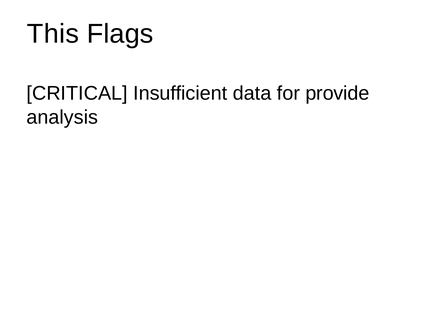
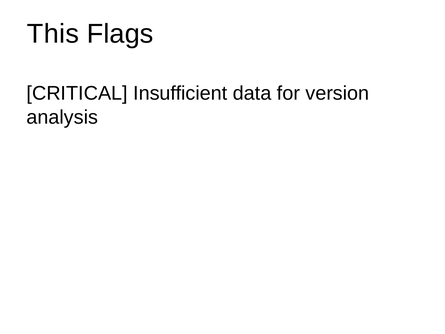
provide: provide -> version
